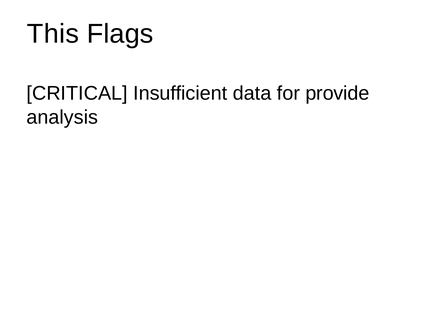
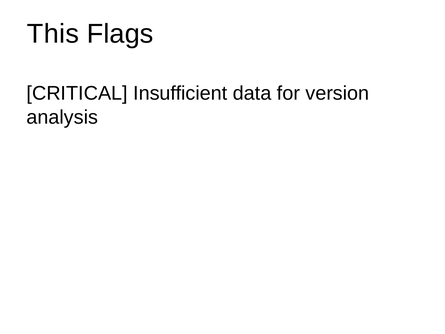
provide: provide -> version
